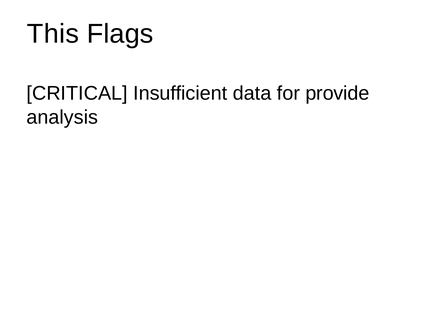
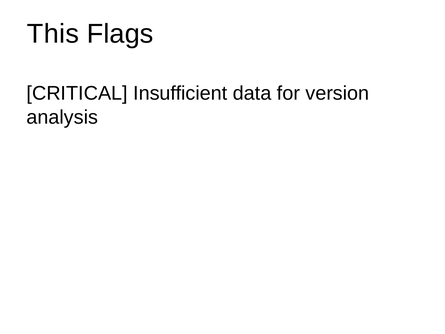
provide: provide -> version
